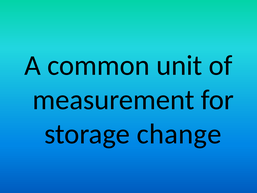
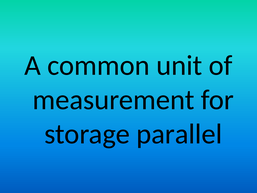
change: change -> parallel
